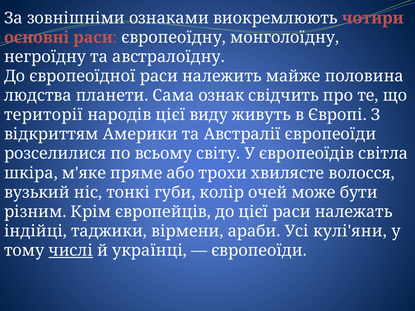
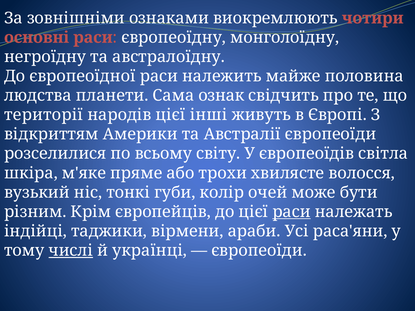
виду: виду -> інші
раси at (291, 212) underline: none -> present
кулі'яни: кулі'яни -> раса'яни
